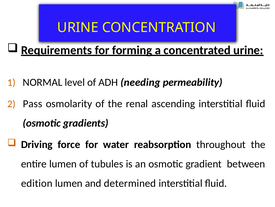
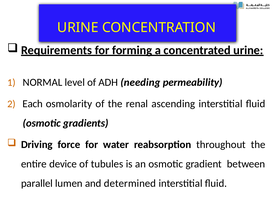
Pass: Pass -> Each
entire lumen: lumen -> device
edition: edition -> parallel
